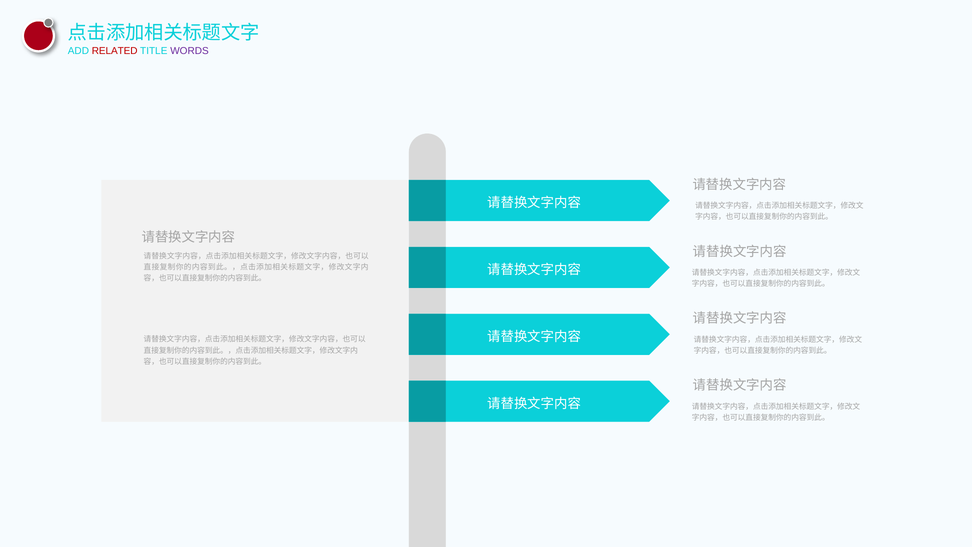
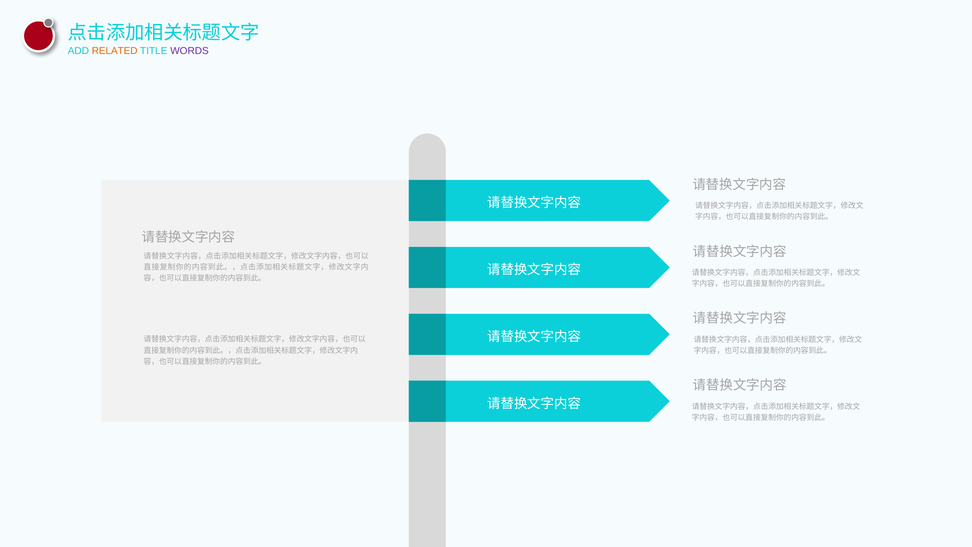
RELATED colour: red -> orange
